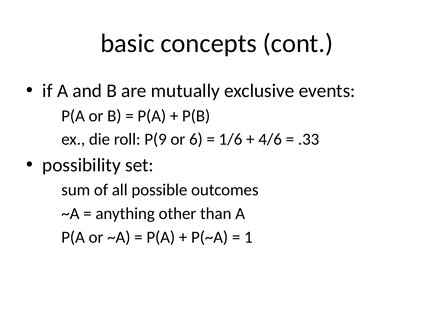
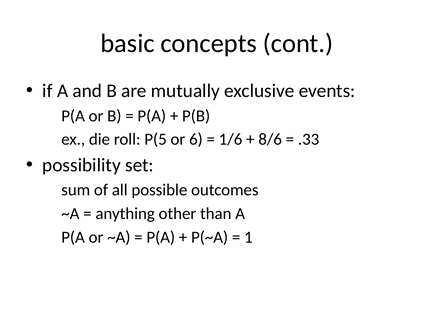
P(9: P(9 -> P(5
4/6: 4/6 -> 8/6
